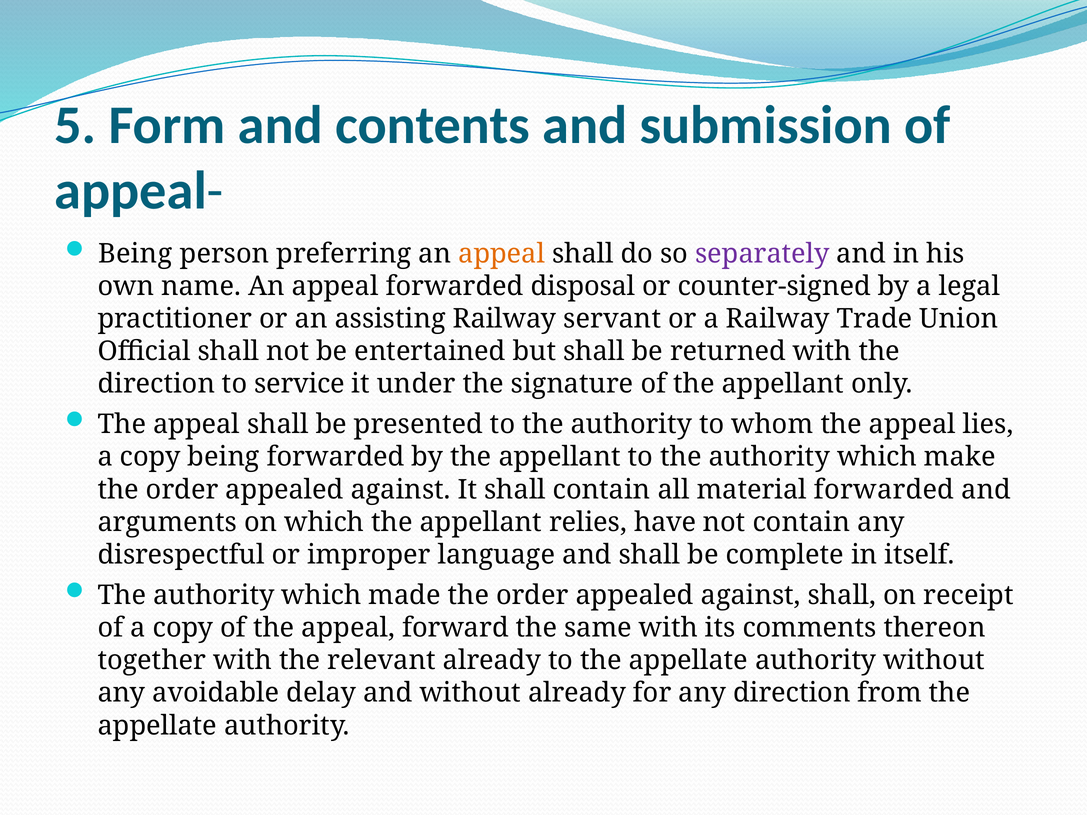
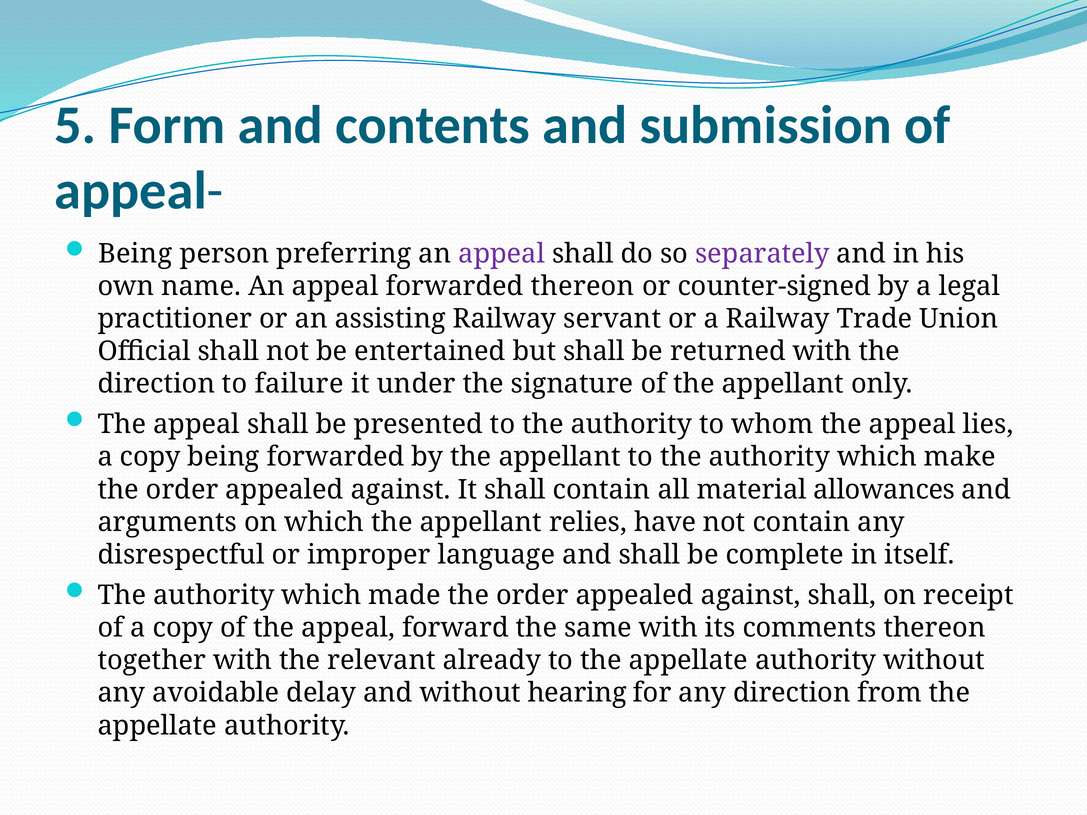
appeal at (502, 254) colour: orange -> purple
forwarded disposal: disposal -> thereon
service: service -> failure
material forwarded: forwarded -> allowances
without already: already -> hearing
